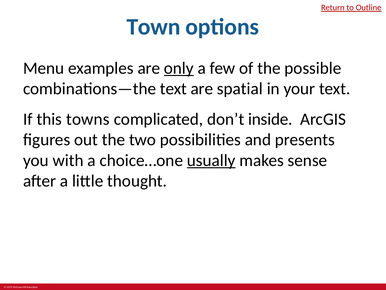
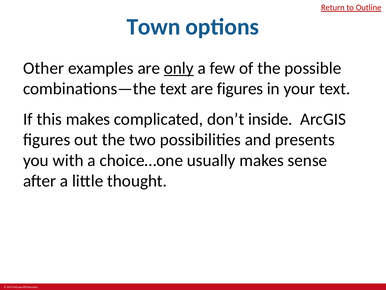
Menu: Menu -> Other
are spatial: spatial -> figures
this towns: towns -> makes
usually underline: present -> none
